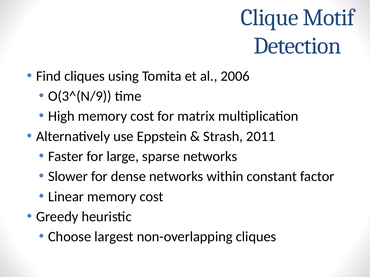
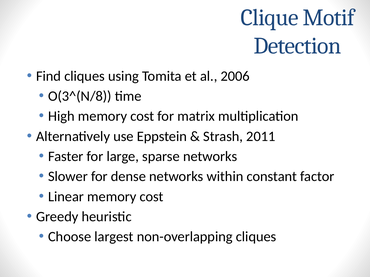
O(3^(N/9: O(3^(N/9 -> O(3^(N/8
